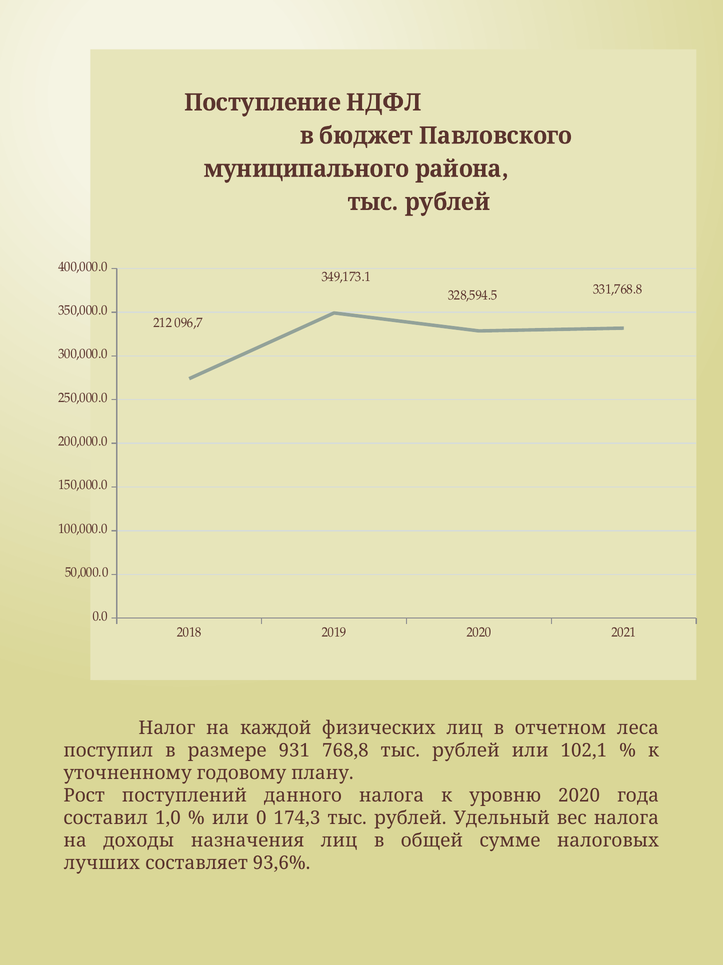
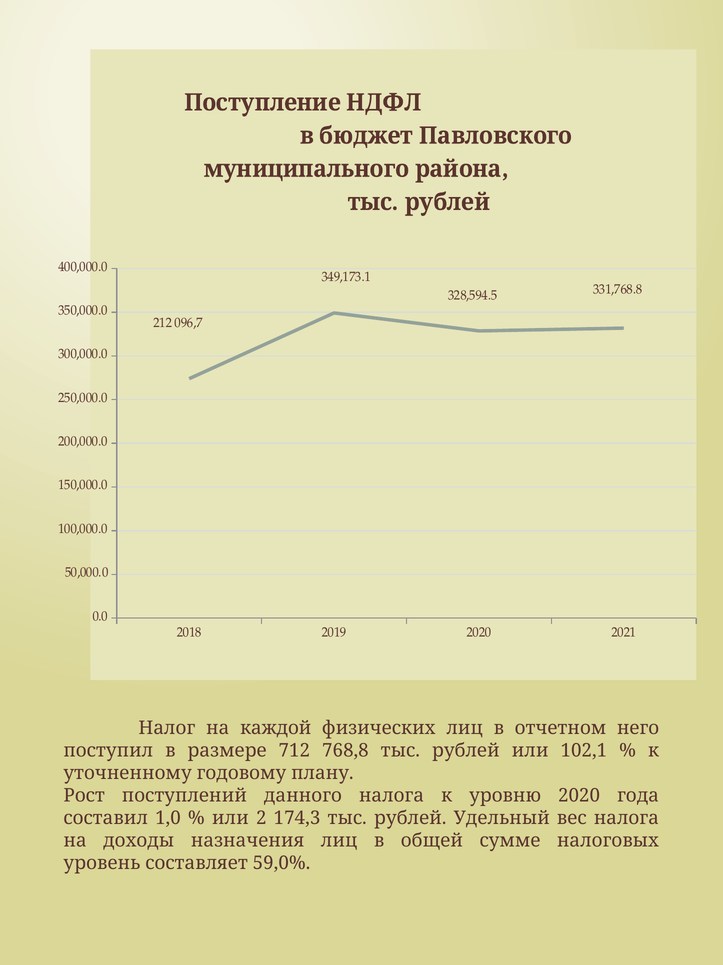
леса: леса -> него
931: 931 -> 712
0: 0 -> 2
лучших: лучших -> уровень
93,6%: 93,6% -> 59,0%
